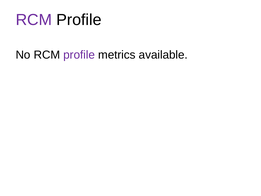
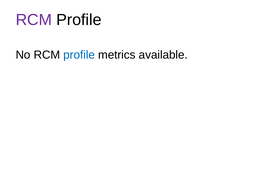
profile at (79, 55) colour: purple -> blue
